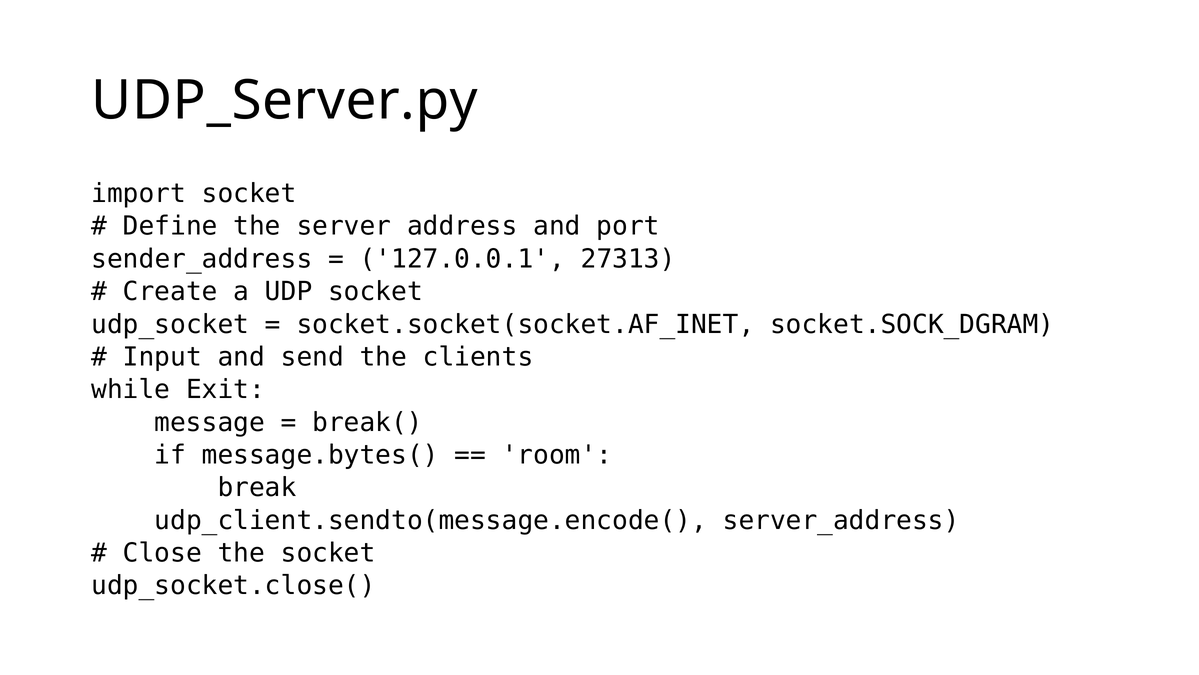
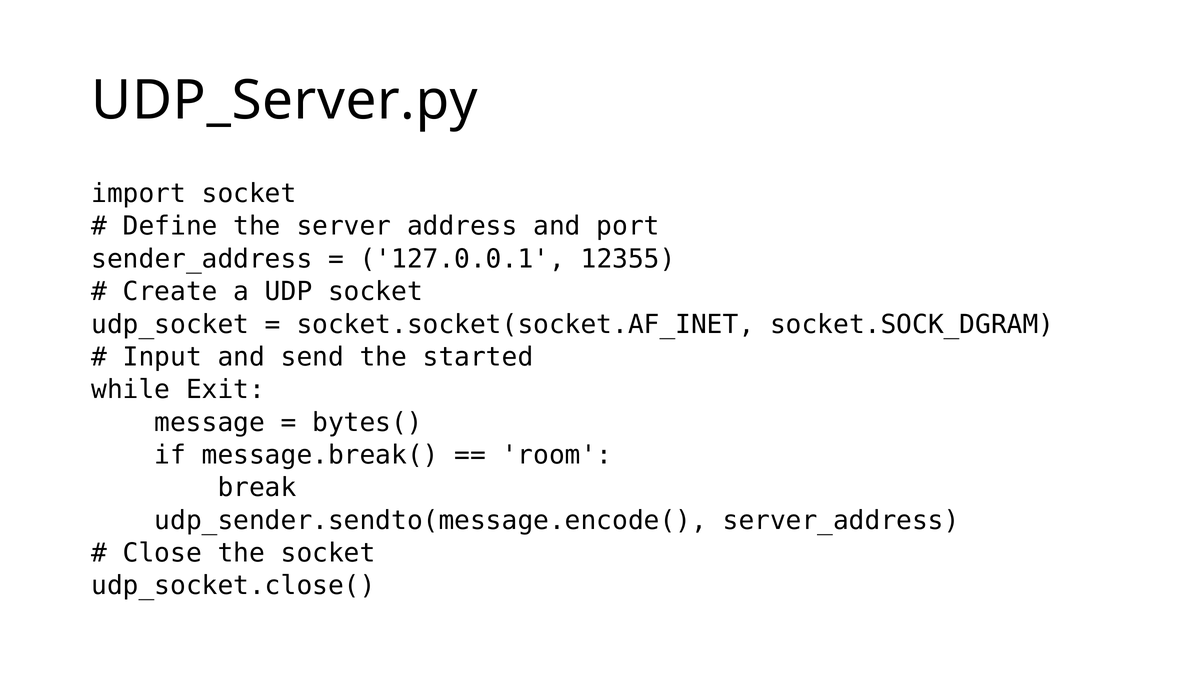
27313: 27313 -> 12355
clients: clients -> started
break(: break( -> bytes(
message.bytes(: message.bytes( -> message.break(
udp_client.sendto(message.encode(: udp_client.sendto(message.encode( -> udp_sender.sendto(message.encode(
